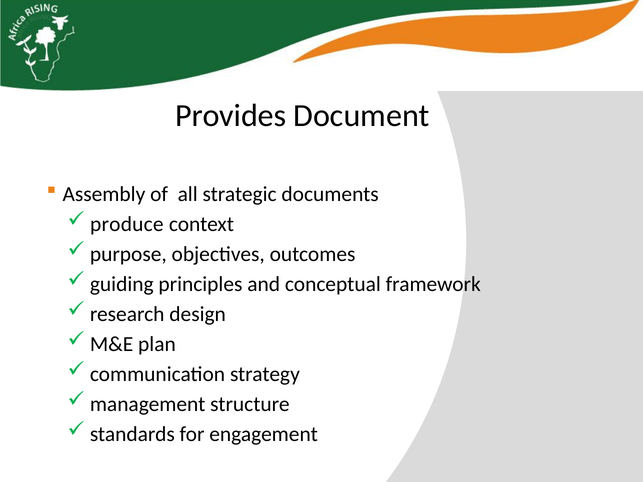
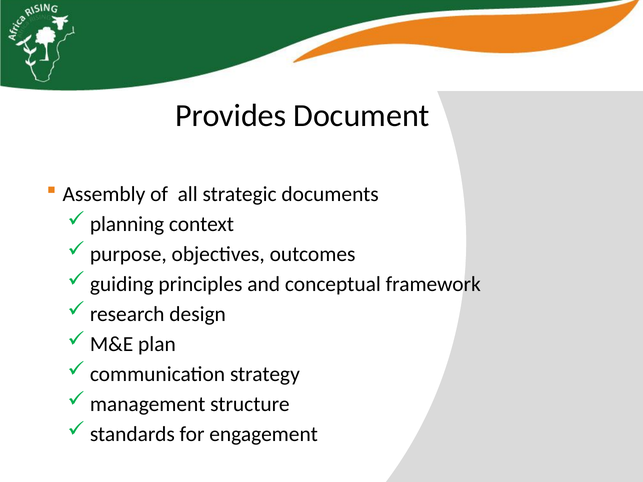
produce: produce -> planning
